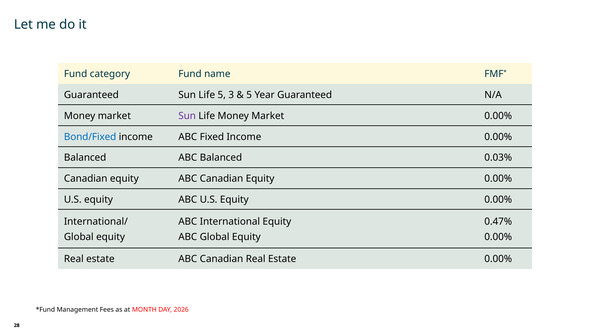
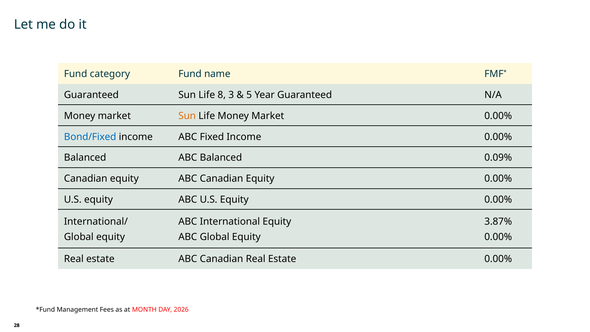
Life 5: 5 -> 8
Sun at (187, 116) colour: purple -> orange
0.03%: 0.03% -> 0.09%
0.47%: 0.47% -> 3.87%
